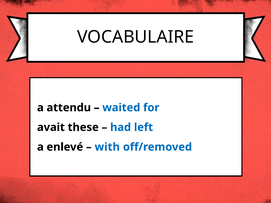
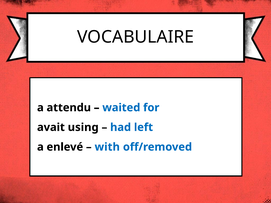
these: these -> using
